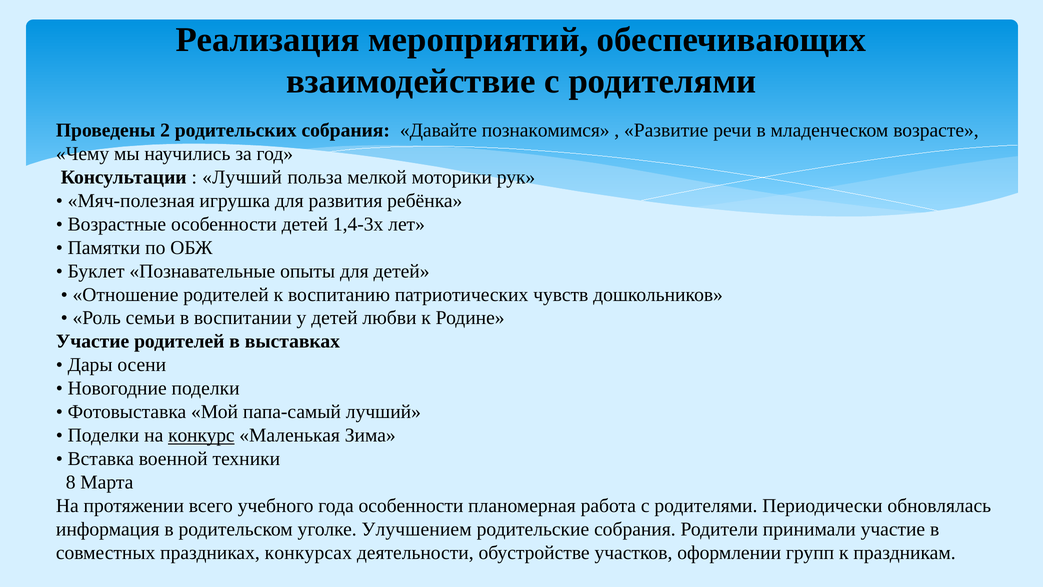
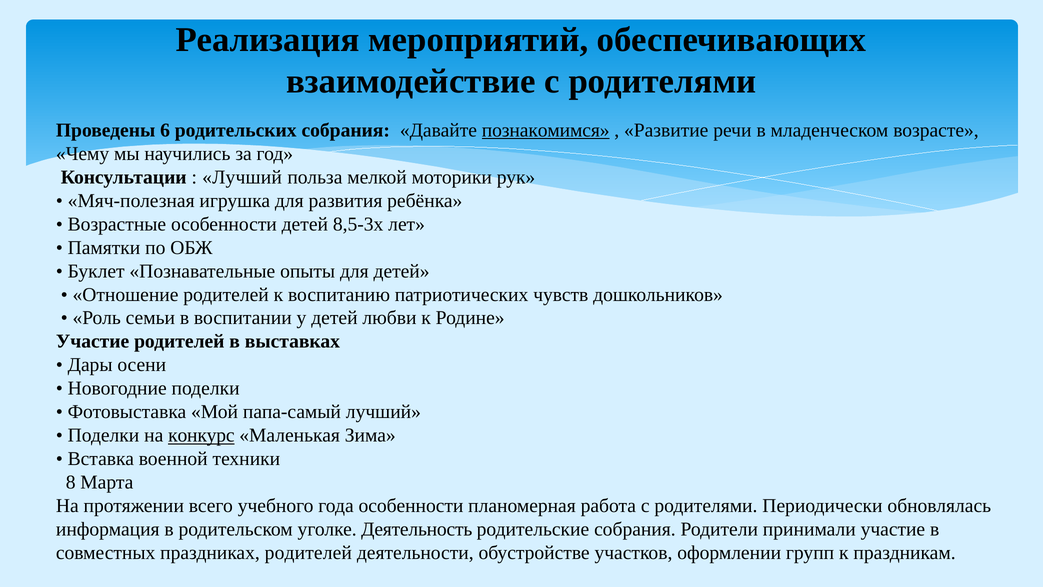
2: 2 -> 6
познакомимся underline: none -> present
1,4-3х: 1,4-3х -> 8,5-3х
Улучшением: Улучшением -> Деятельность
праздниках конкурсах: конкурсах -> родителей
